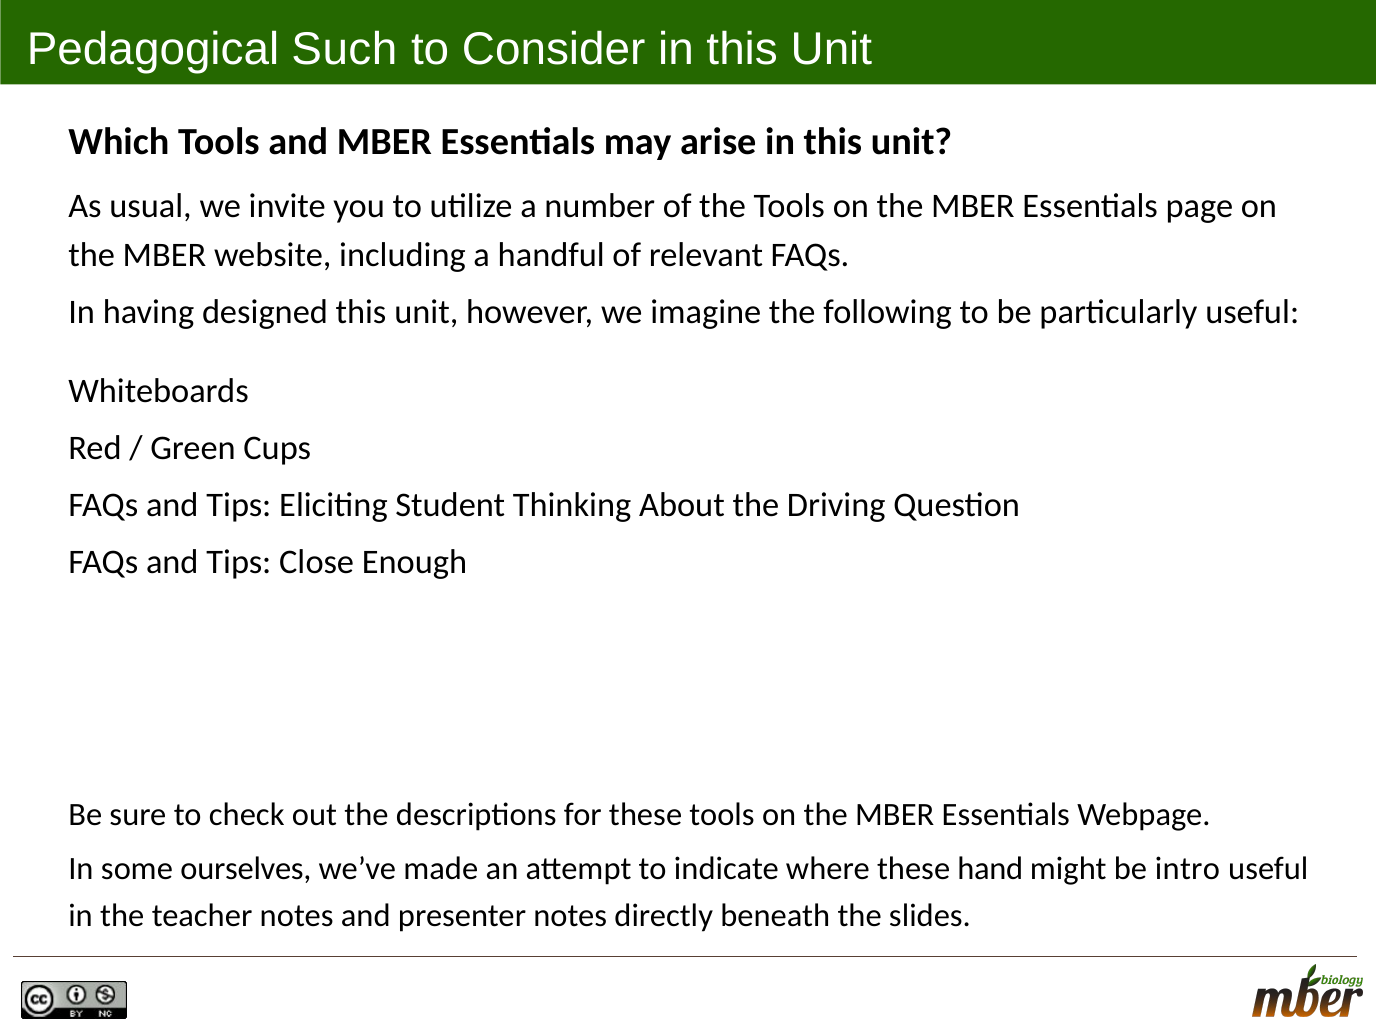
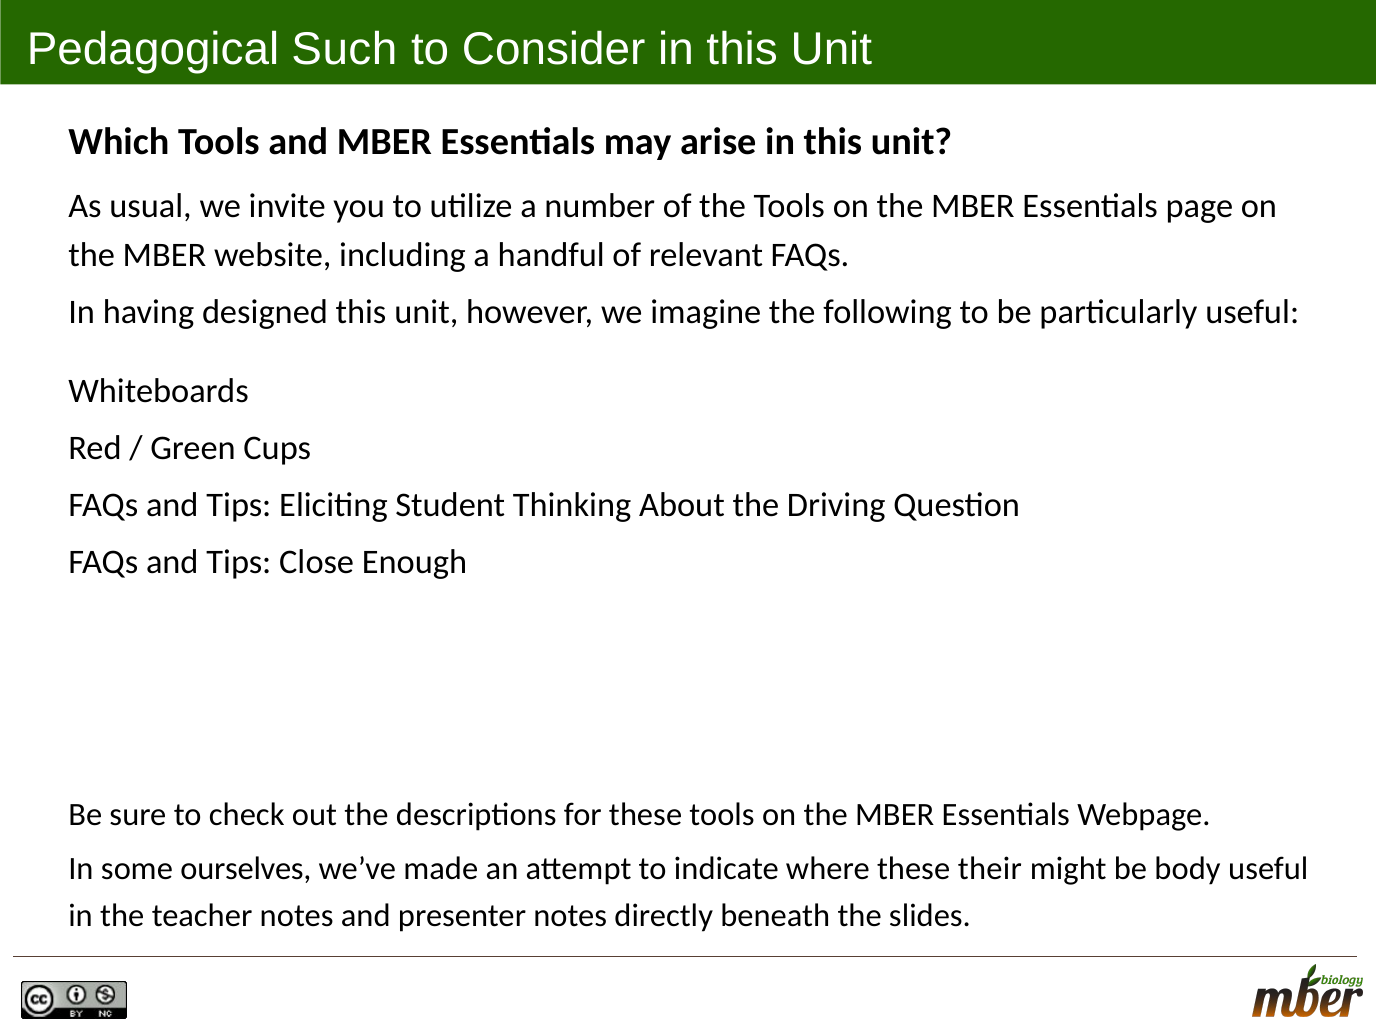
hand: hand -> their
intro: intro -> body
